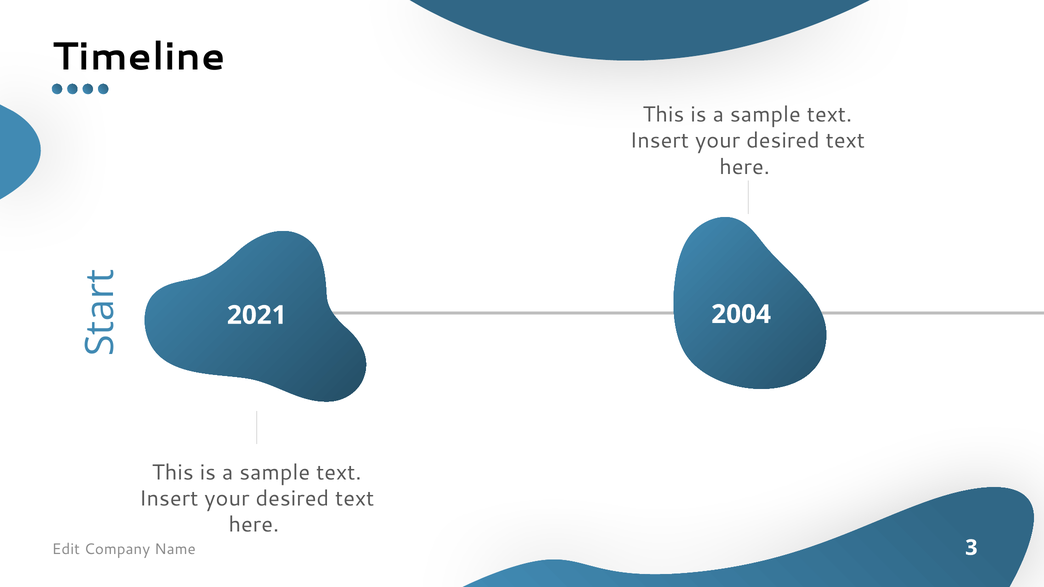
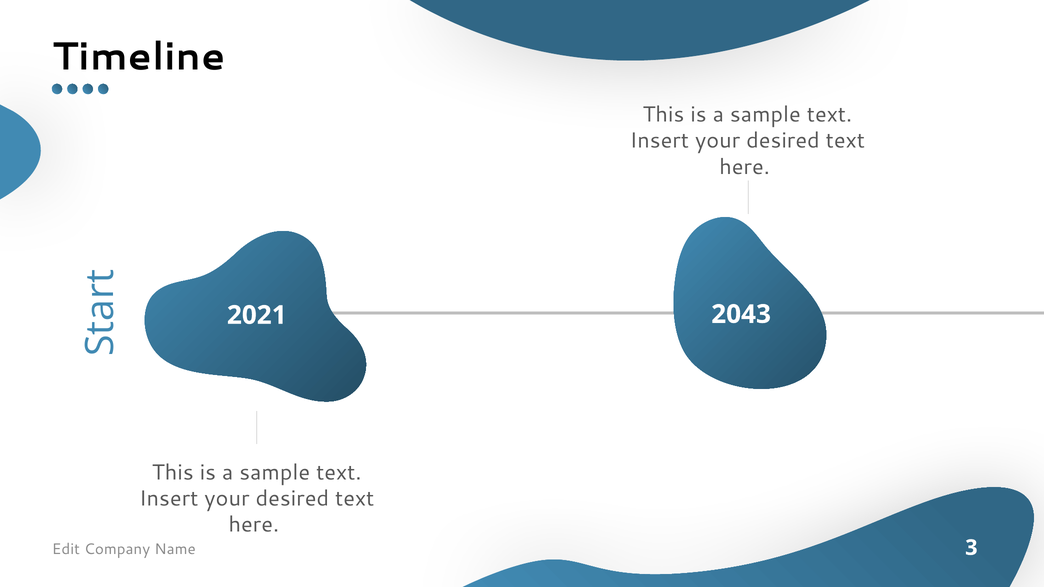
2004: 2004 -> 2043
